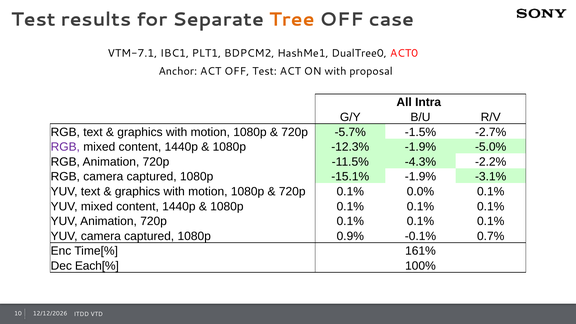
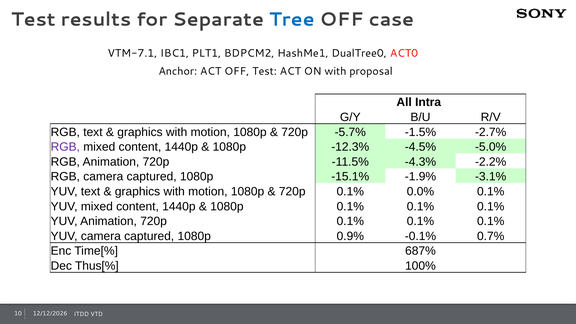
Tree colour: orange -> blue
-12.3% -1.9%: -1.9% -> -4.5%
161%: 161% -> 687%
Each[%: Each[% -> Thus[%
